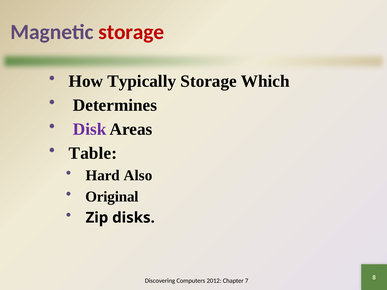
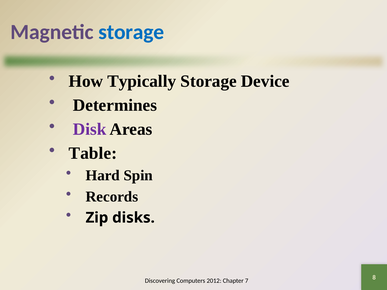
storage at (131, 32) colour: red -> blue
Which: Which -> Device
Also: Also -> Spin
Original: Original -> Records
